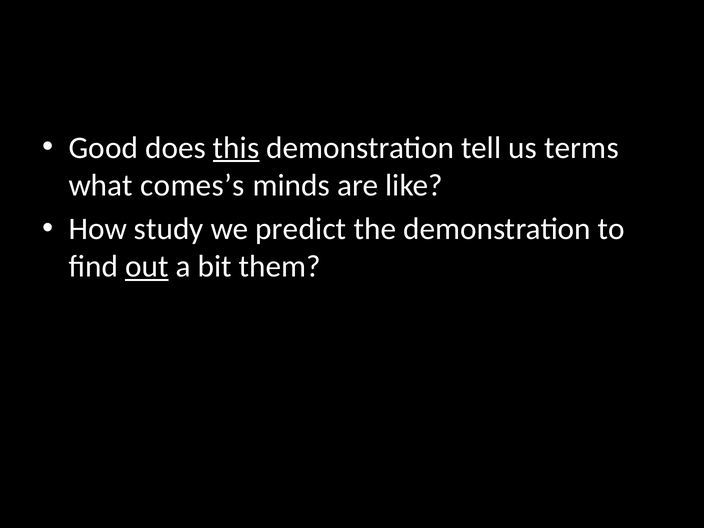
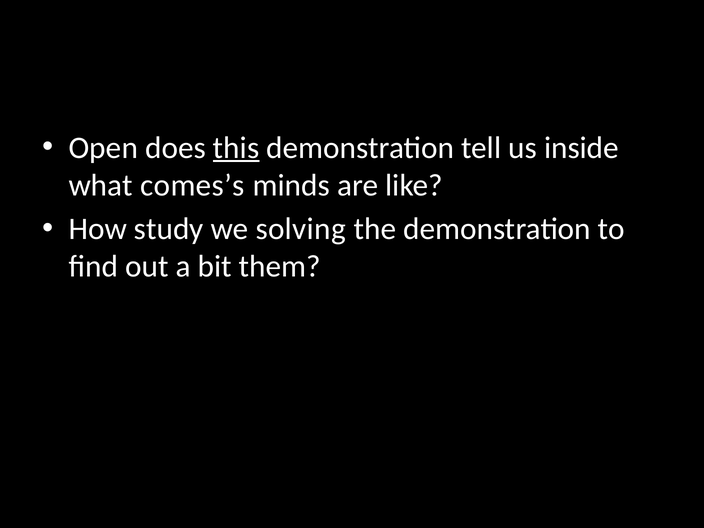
Good: Good -> Open
terms: terms -> inside
predict: predict -> solving
out underline: present -> none
